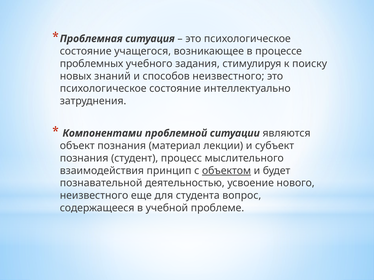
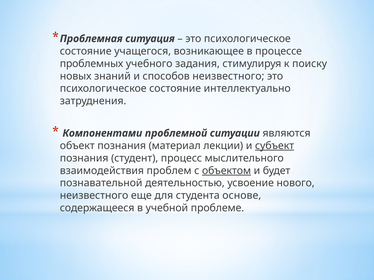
субъект underline: none -> present
принцип: принцип -> проблем
вопрос: вопрос -> основе
